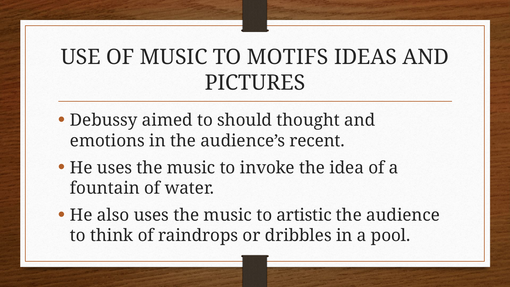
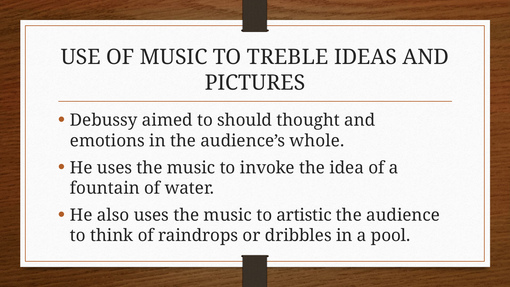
MOTIFS: MOTIFS -> TREBLE
recent: recent -> whole
